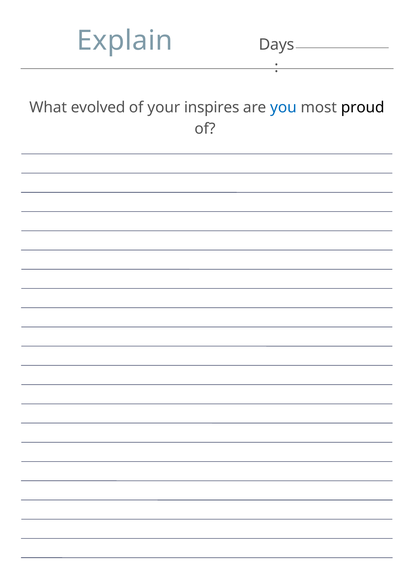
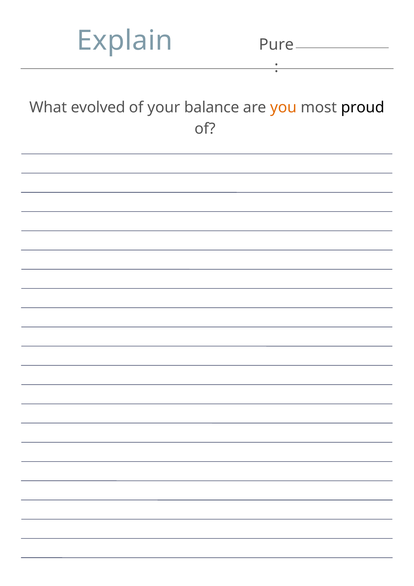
Days: Days -> Pure
inspires: inspires -> balance
you colour: blue -> orange
